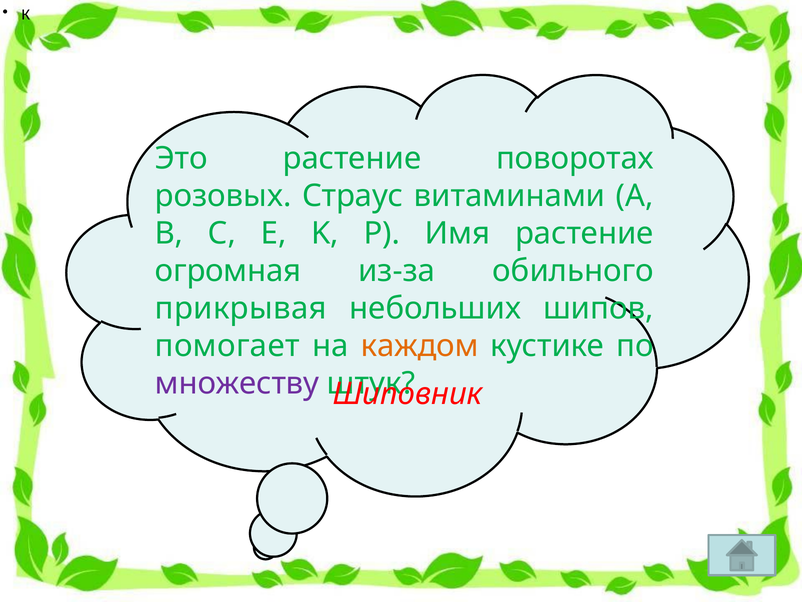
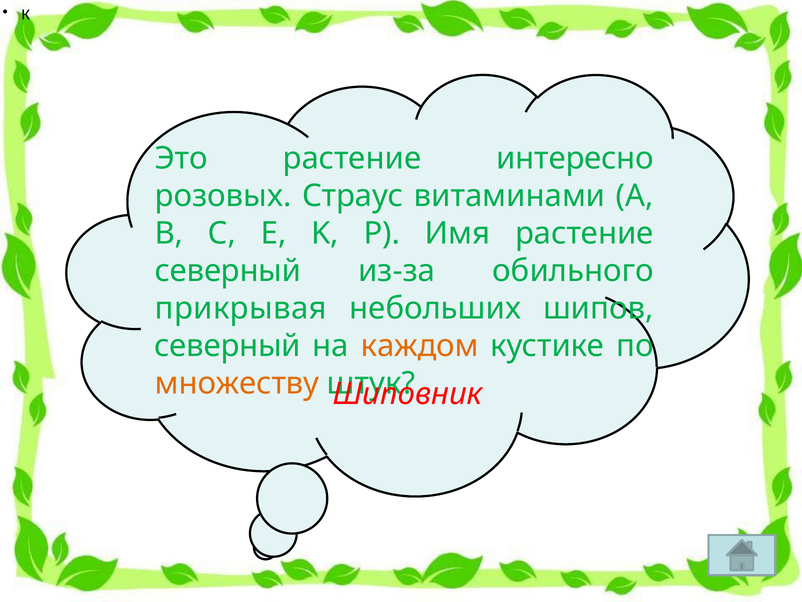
поворотах: поворотах -> интересно
огромная at (228, 271): огромная -> северный
помогает at (227, 346): помогает -> северный
множеству colour: purple -> orange
